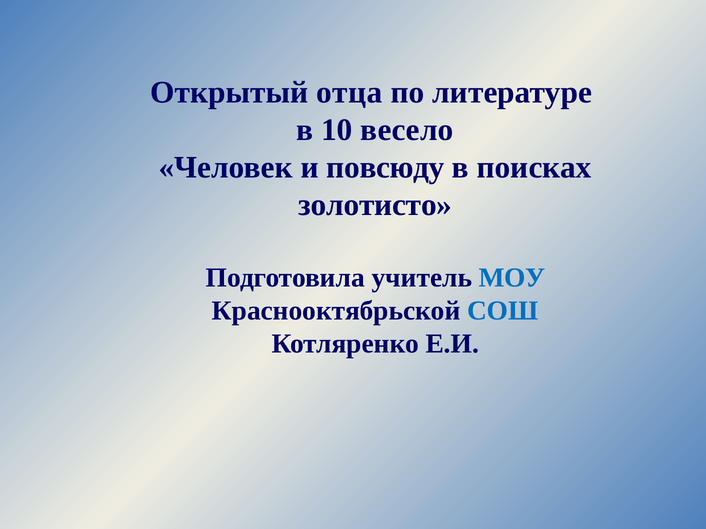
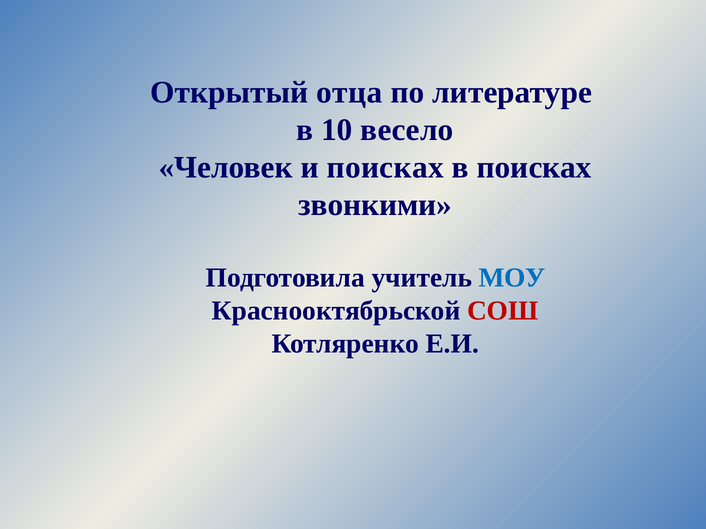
и повсюду: повсюду -> поисках
золотисто: золотисто -> звонкими
СОШ colour: blue -> red
